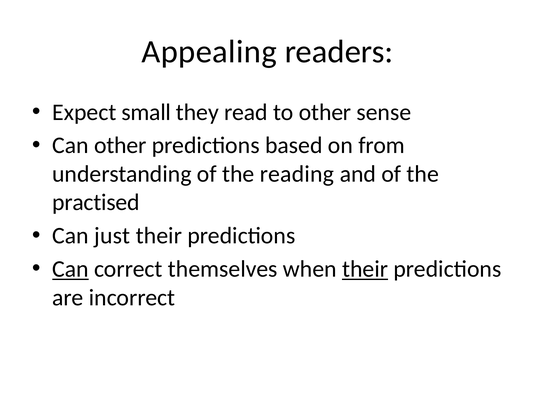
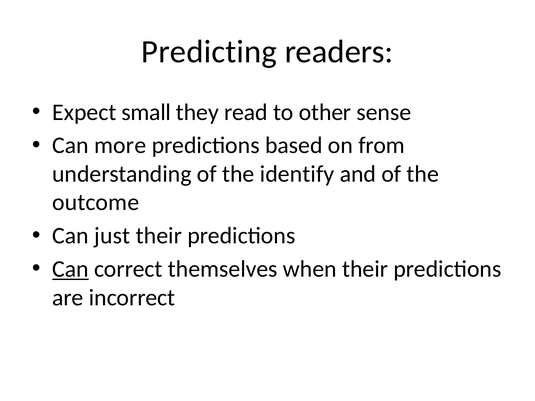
Appealing: Appealing -> Predicting
Can other: other -> more
reading: reading -> identify
practised: practised -> outcome
their at (365, 269) underline: present -> none
